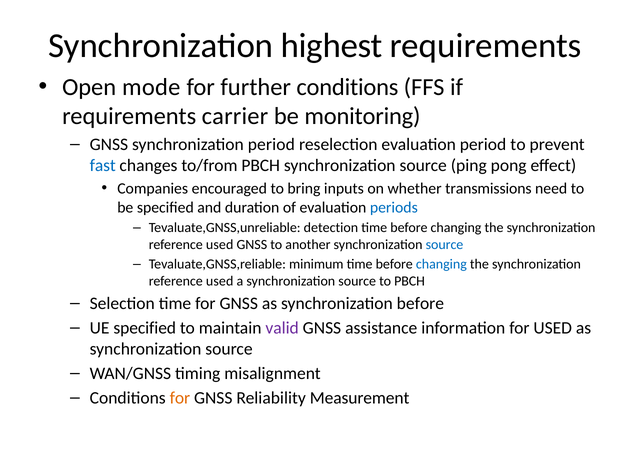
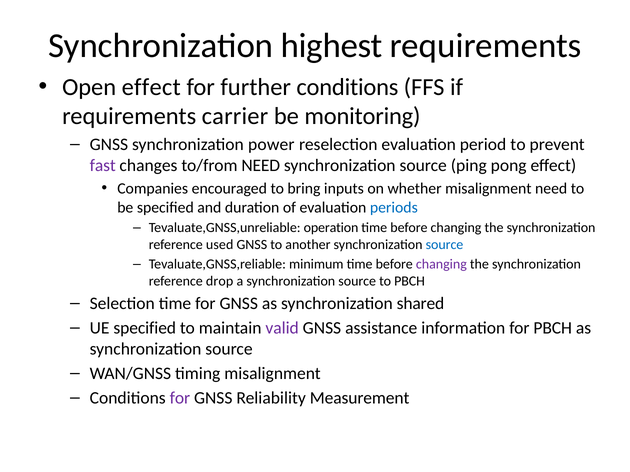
Open mode: mode -> effect
synchronization period: period -> power
fast colour: blue -> purple
to/from PBCH: PBCH -> NEED
whether transmissions: transmissions -> misalignment
detection: detection -> operation
changing at (441, 264) colour: blue -> purple
used at (220, 281): used -> drop
synchronization before: before -> shared
for USED: USED -> PBCH
for at (180, 398) colour: orange -> purple
